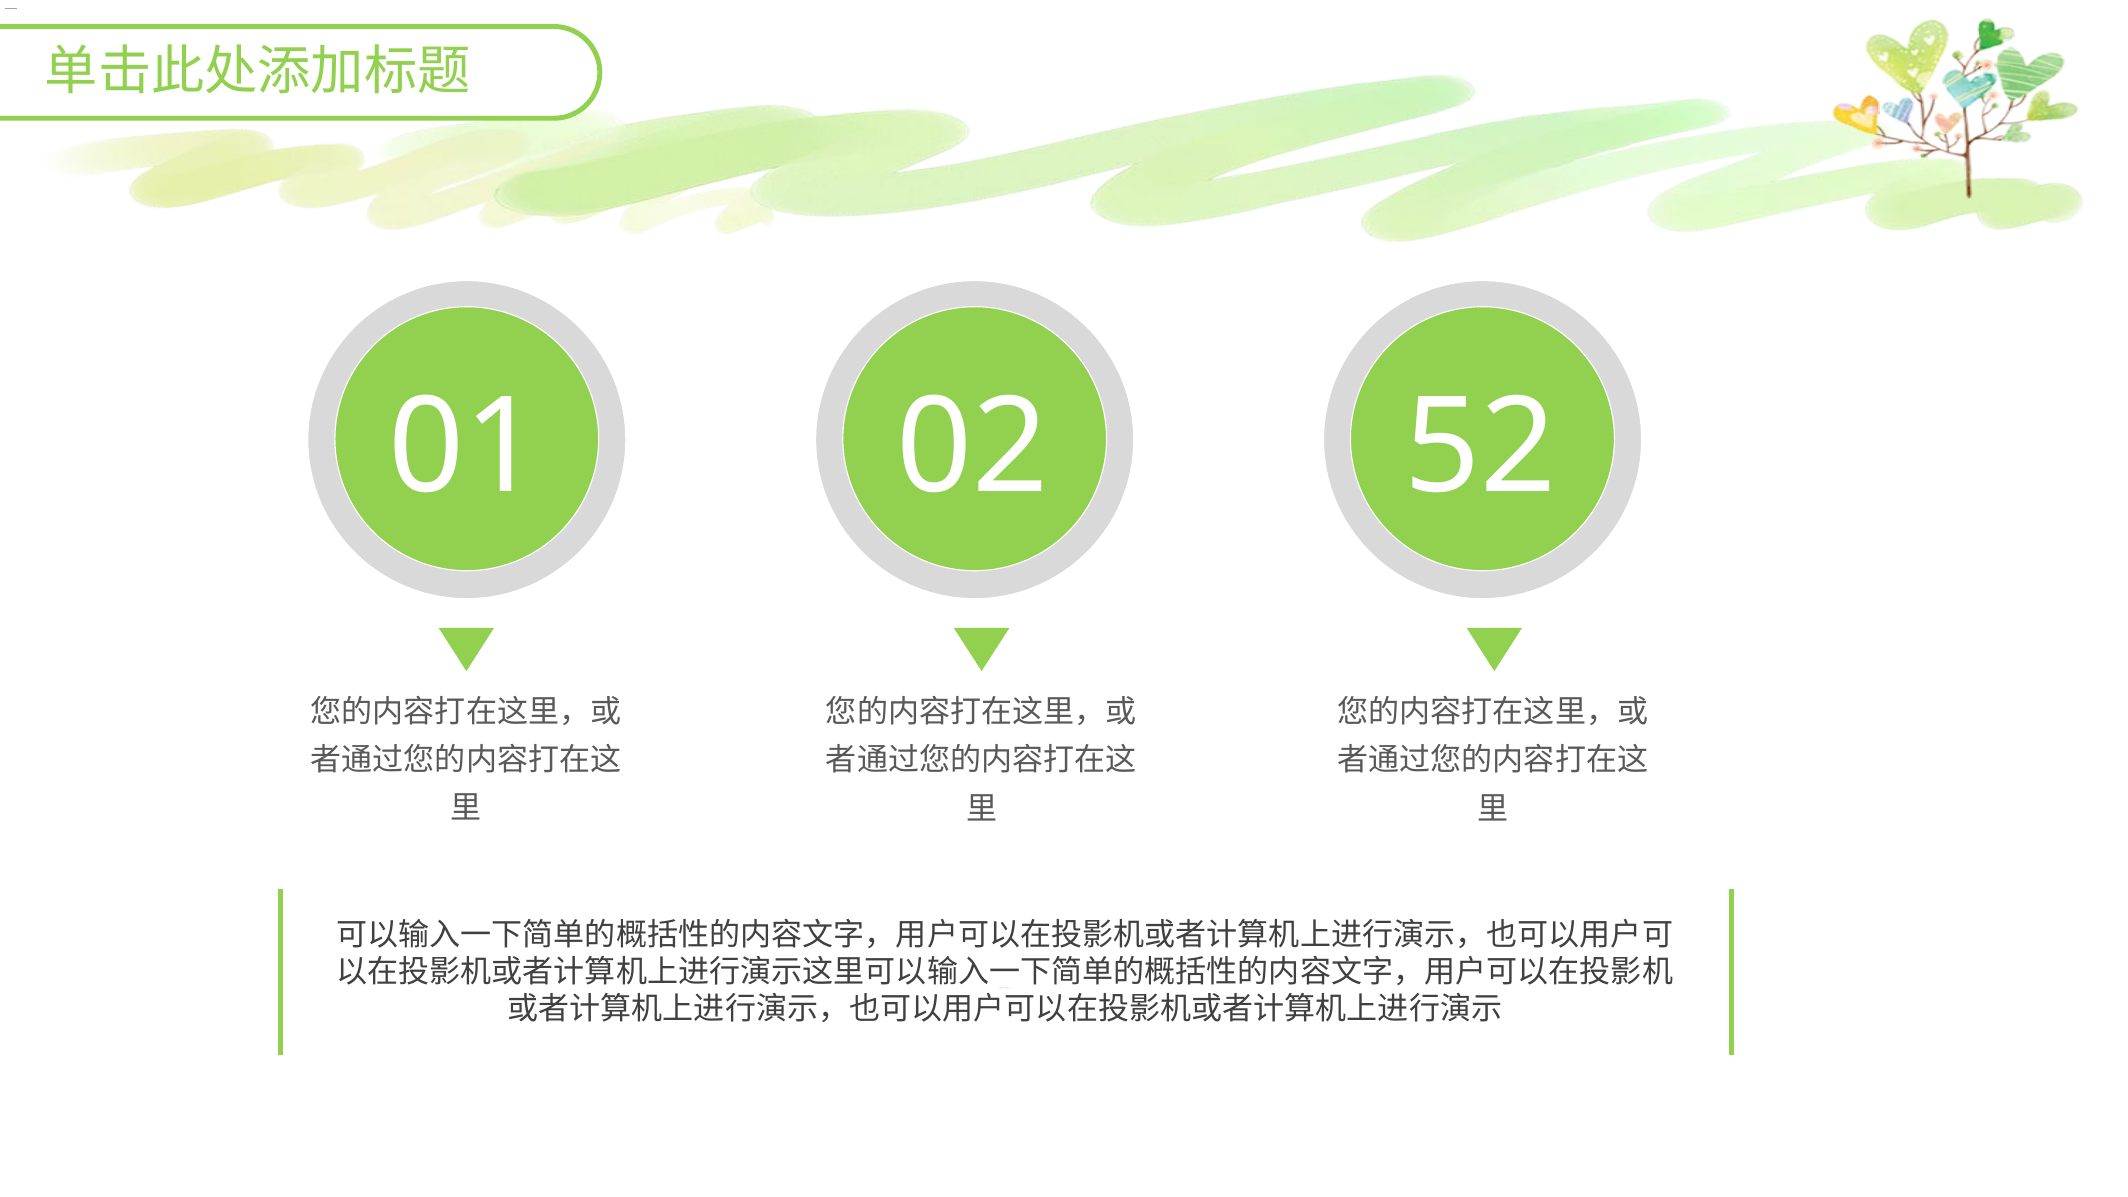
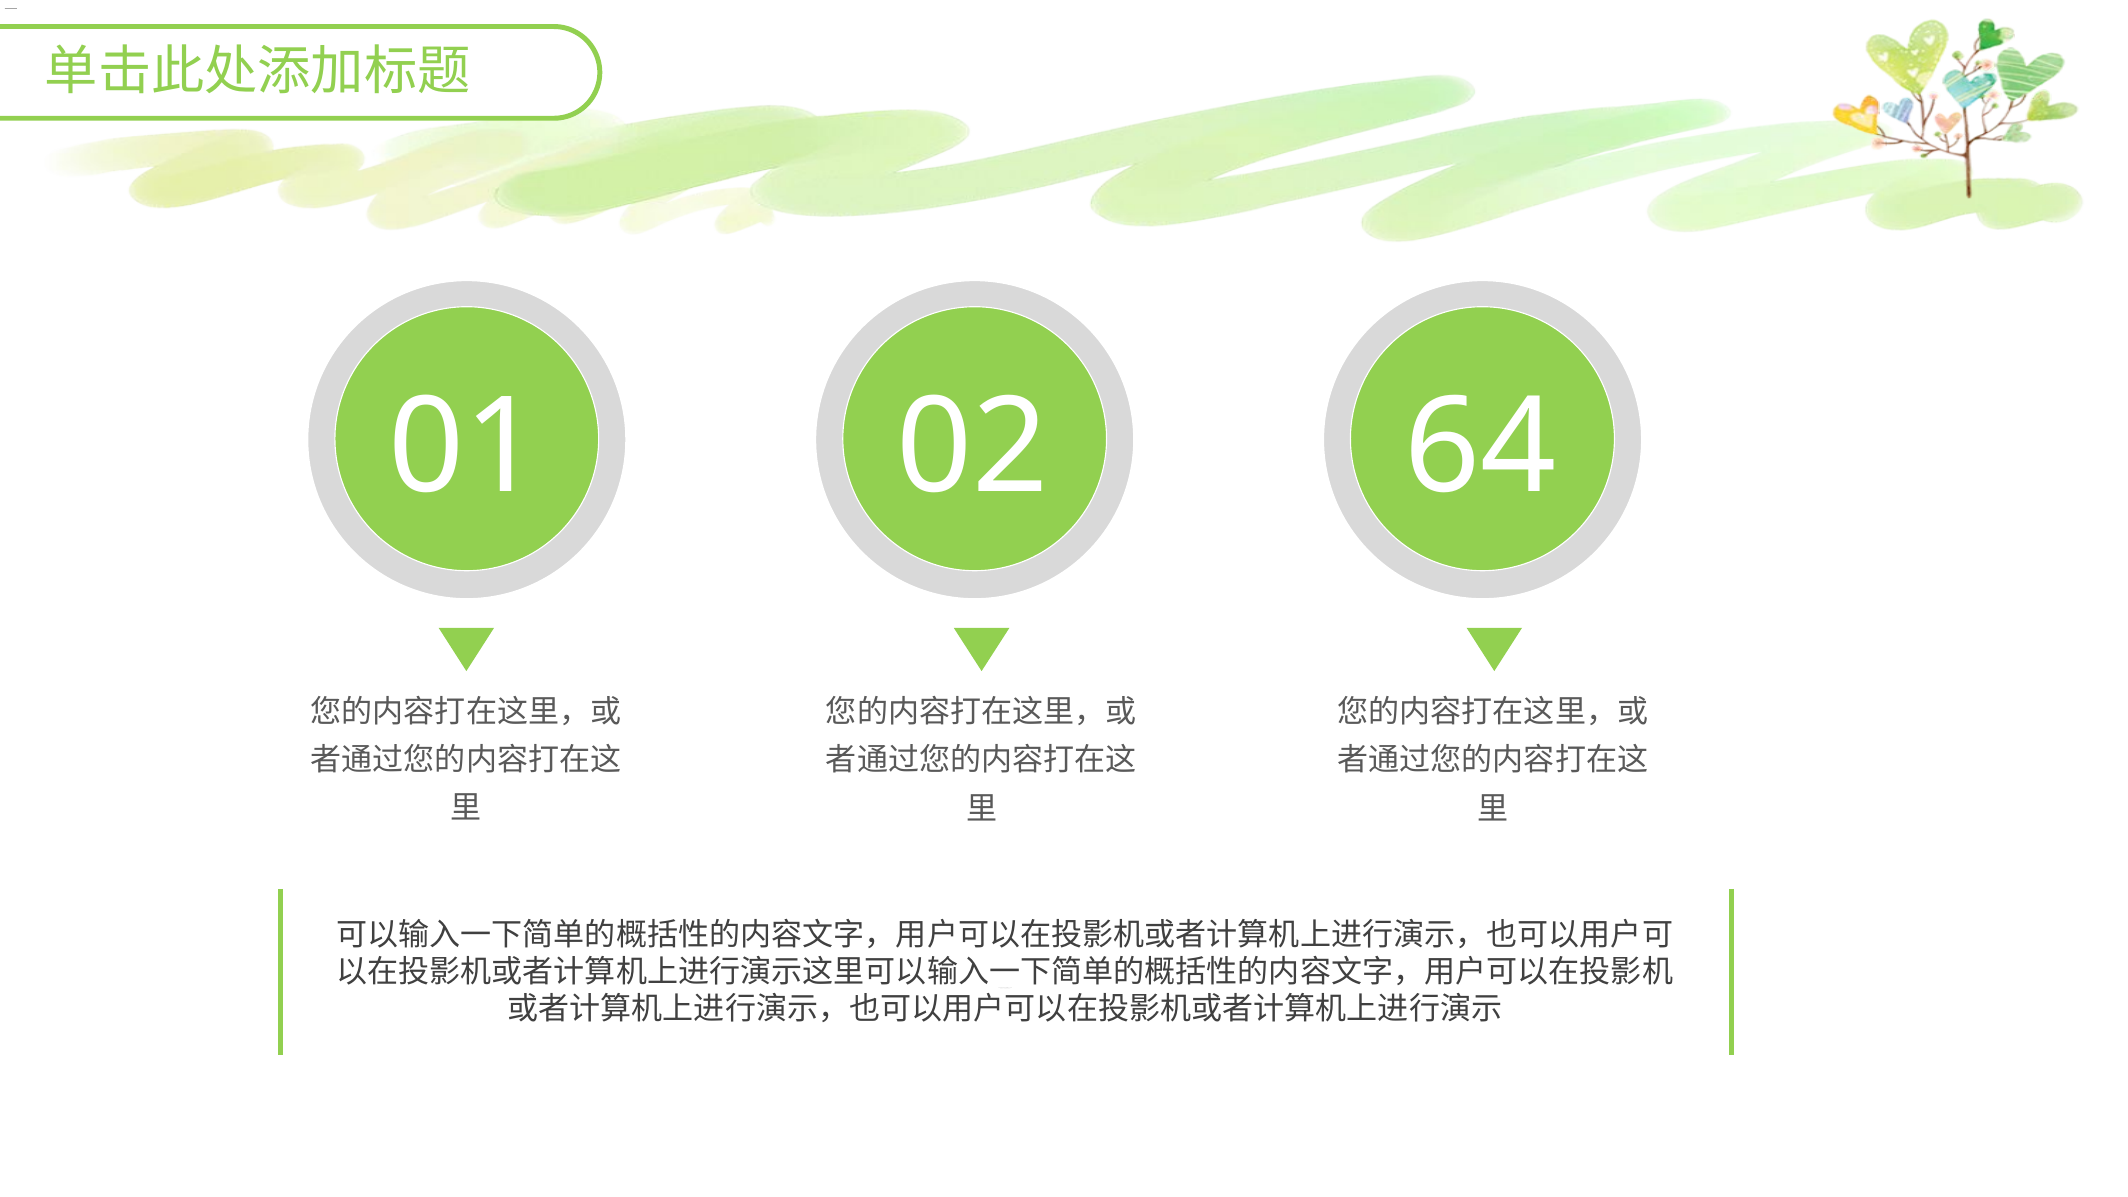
52: 52 -> 64
